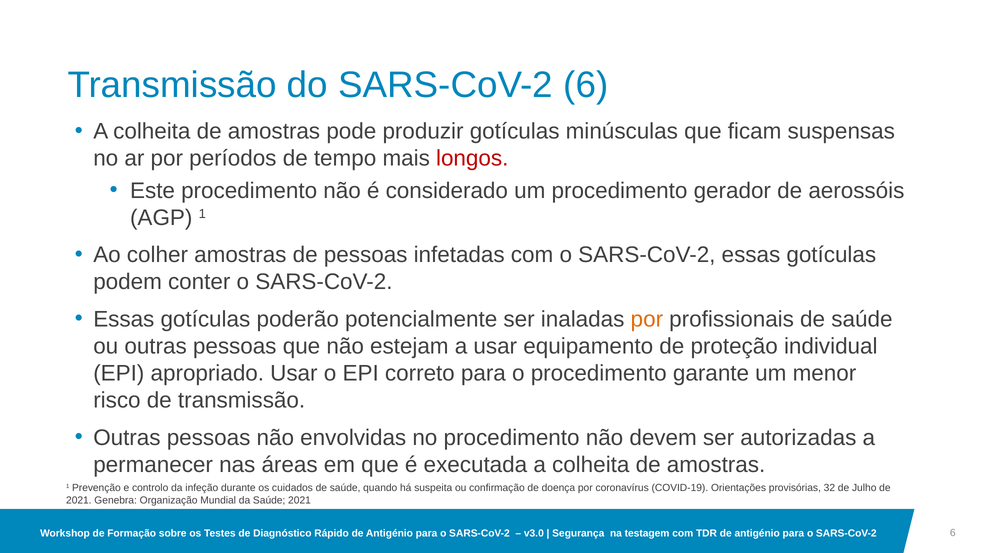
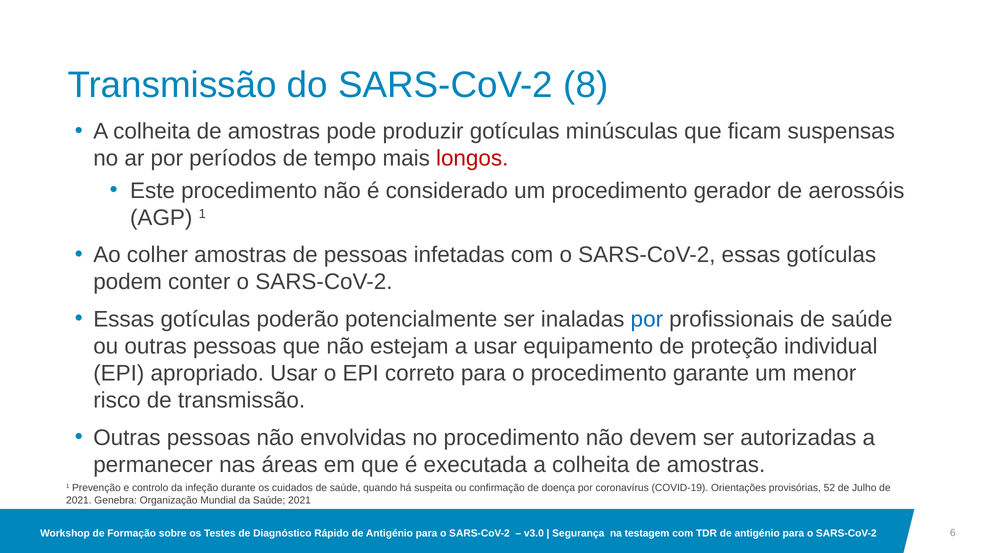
SARS-CoV-2 6: 6 -> 8
por at (647, 319) colour: orange -> blue
32: 32 -> 52
